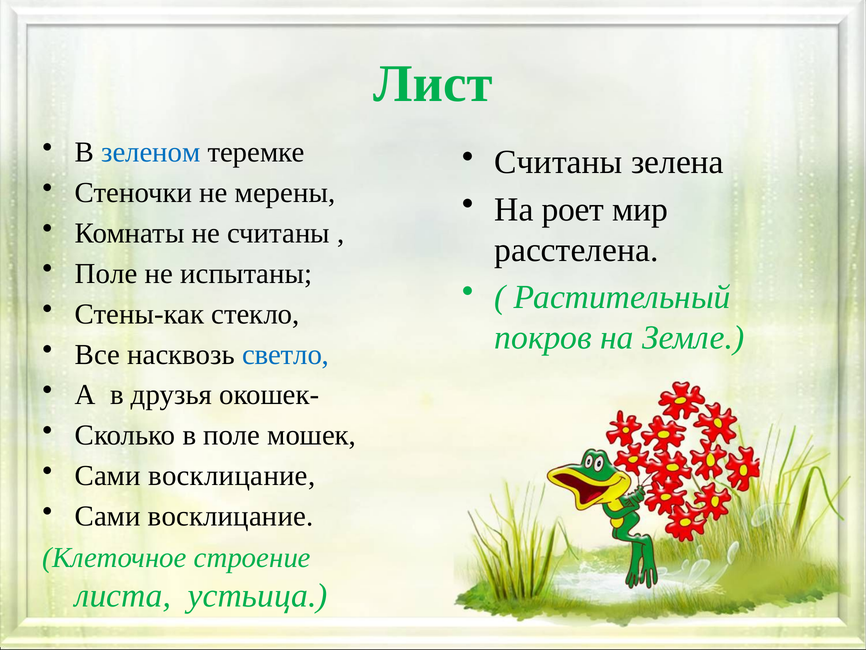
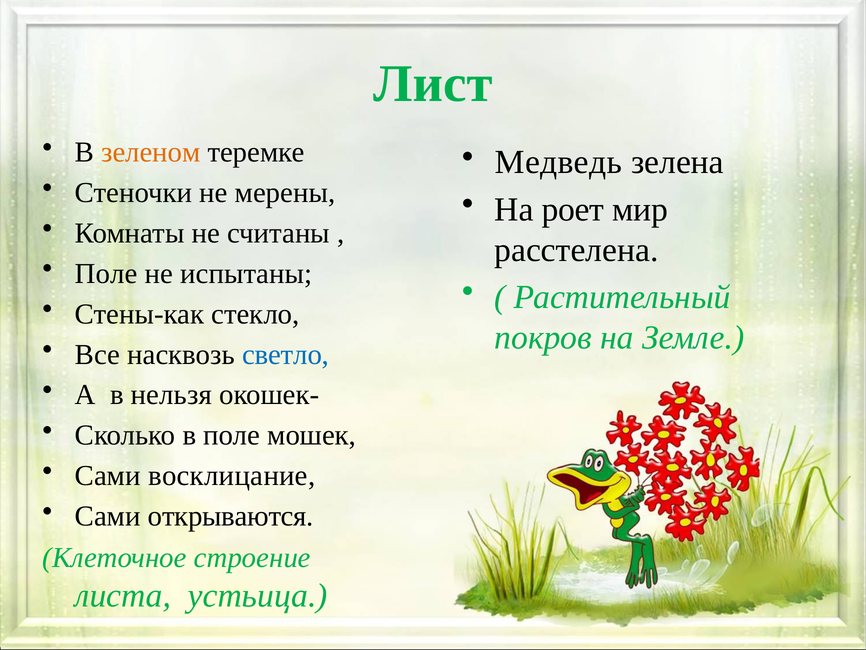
зеленом colour: blue -> orange
Считаны at (558, 162): Считаны -> Медведь
друзья: друзья -> нельзя
восклицание at (231, 516): восклицание -> открываются
